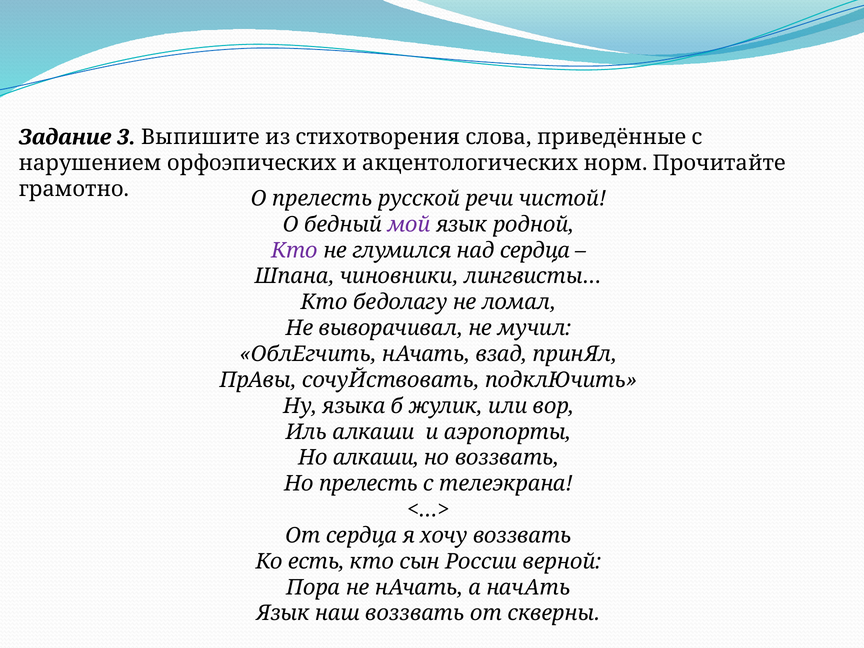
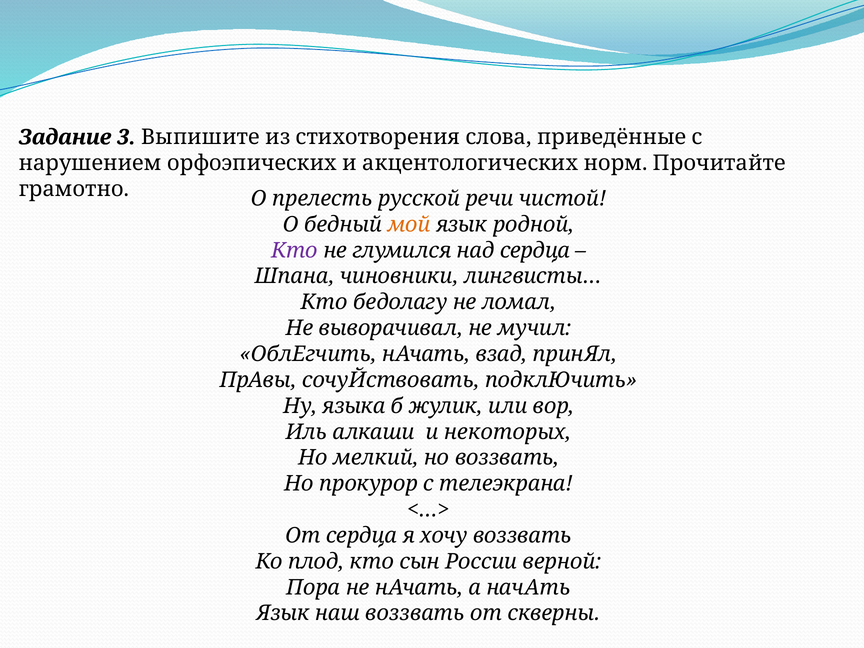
мой colour: purple -> orange
аэропорты: аэропорты -> некоторых
Но алкаши: алкаши -> мелкий
Но прелесть: прелесть -> прокурор
есть: есть -> плод
